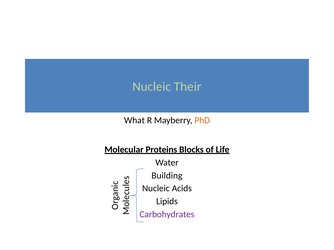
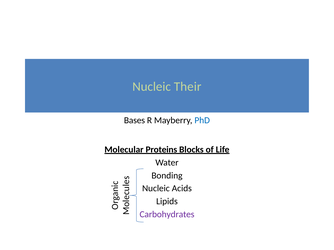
What: What -> Bases
PhD colour: orange -> blue
Building: Building -> Bonding
